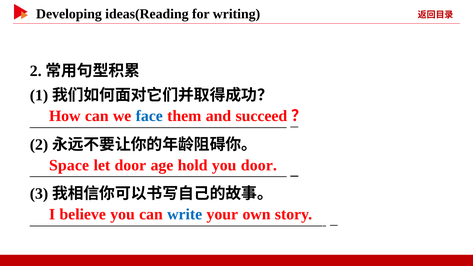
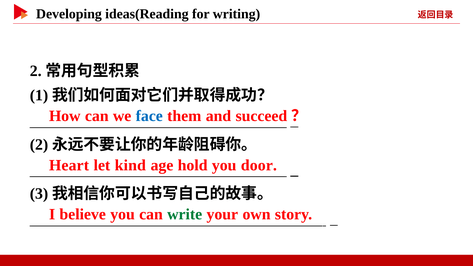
Space: Space -> Heart
let door: door -> kind
write colour: blue -> green
